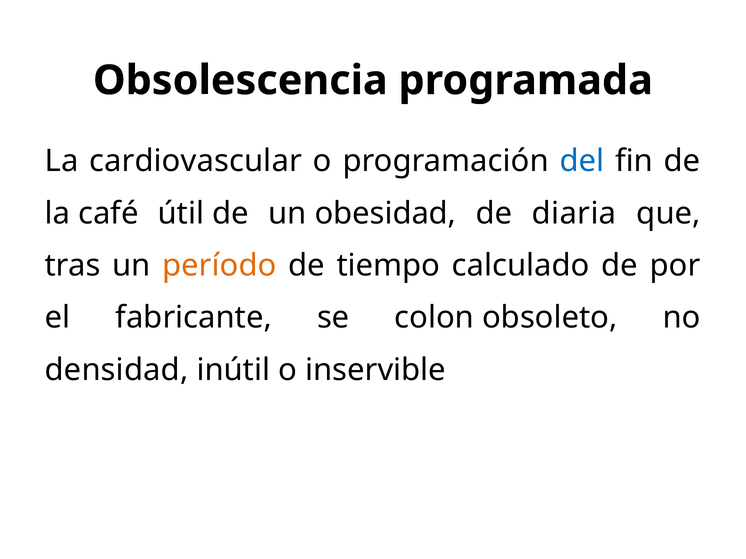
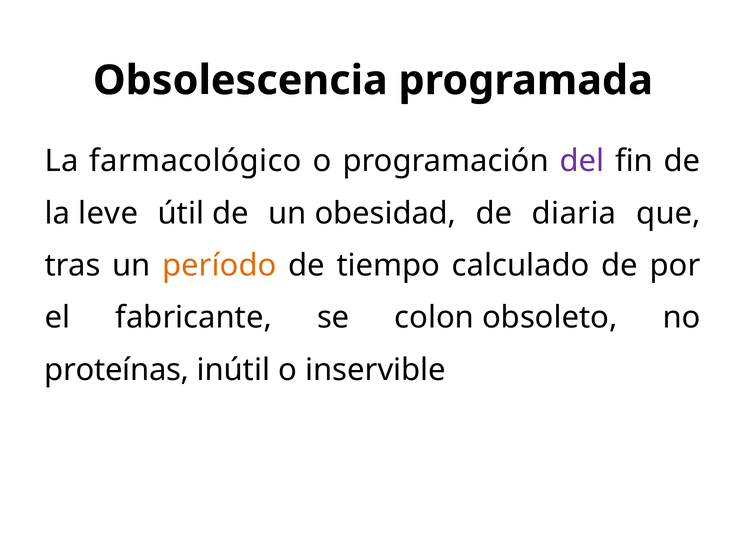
cardiovascular: cardiovascular -> farmacológico
del colour: blue -> purple
café: café -> leve
densidad: densidad -> proteínas
